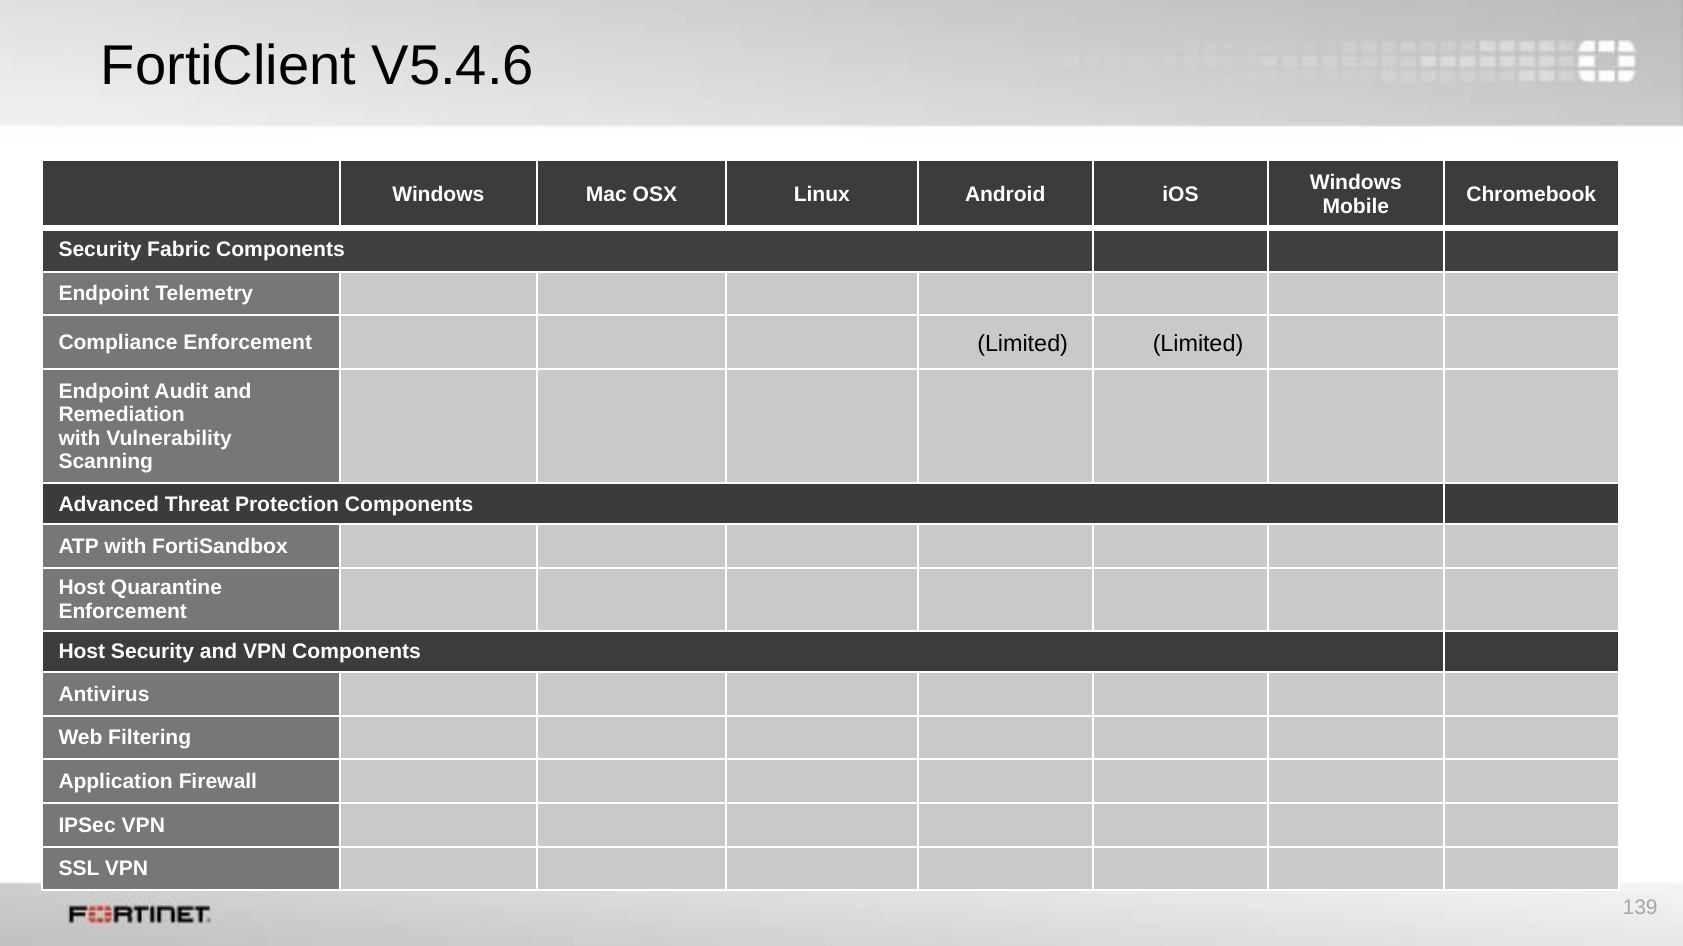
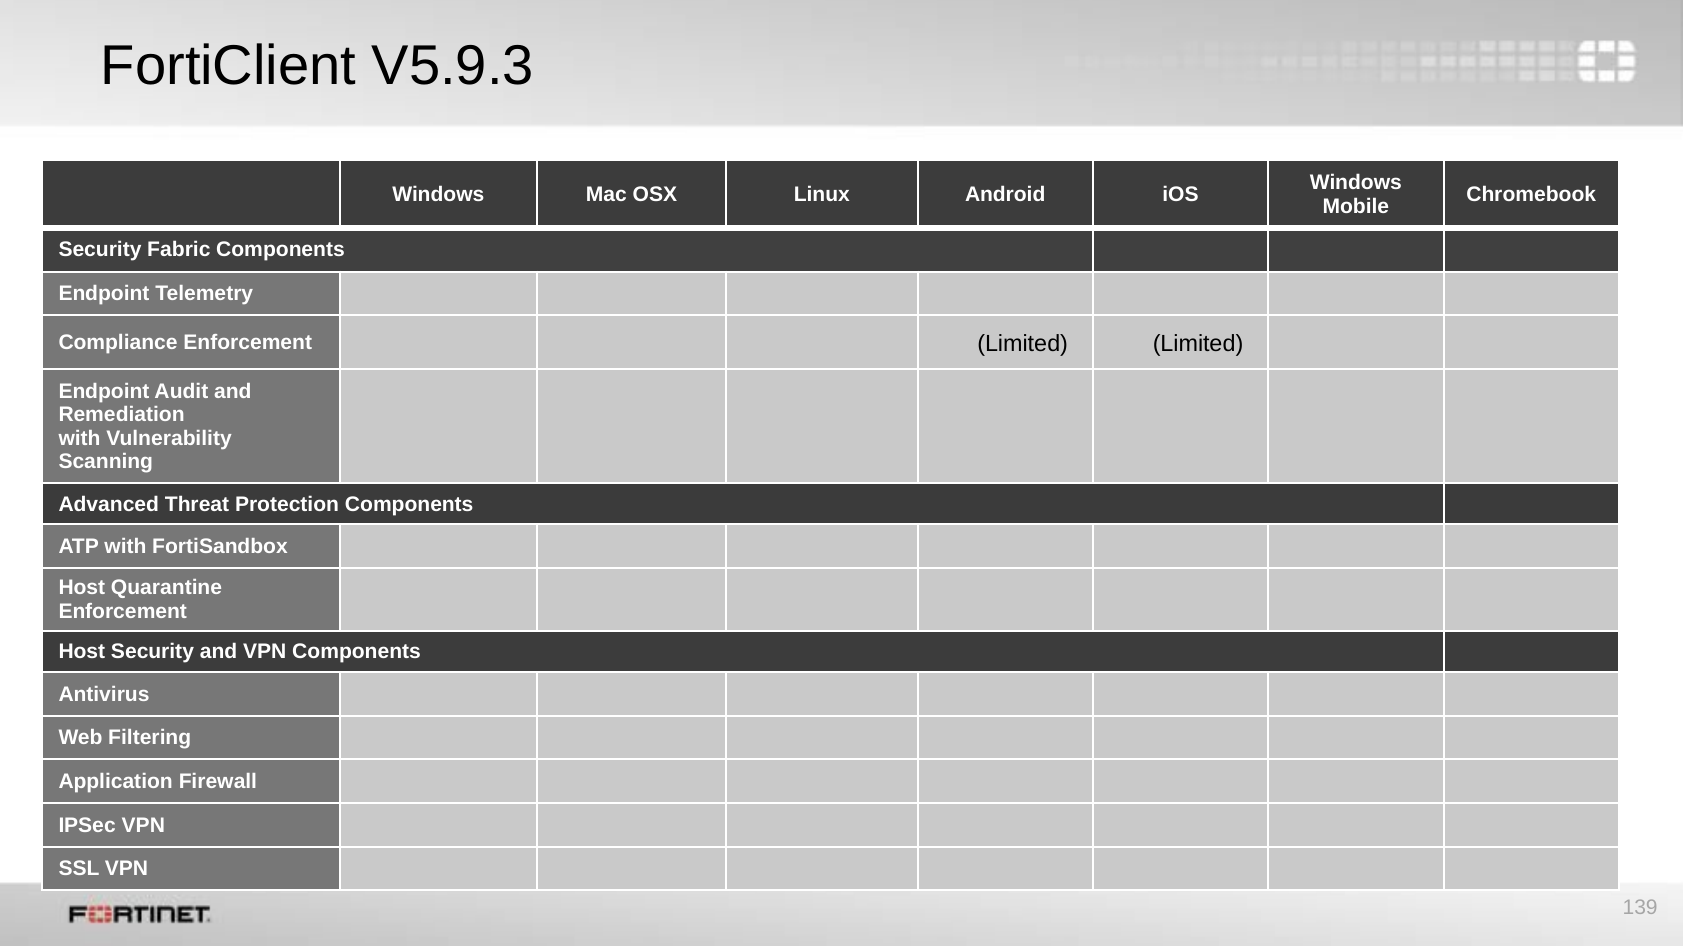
V5.4.6: V5.4.6 -> V5.9.3
